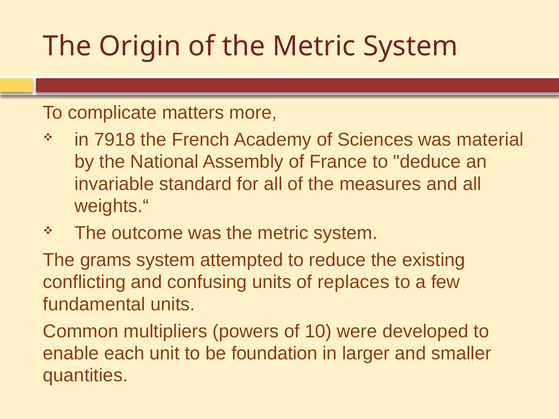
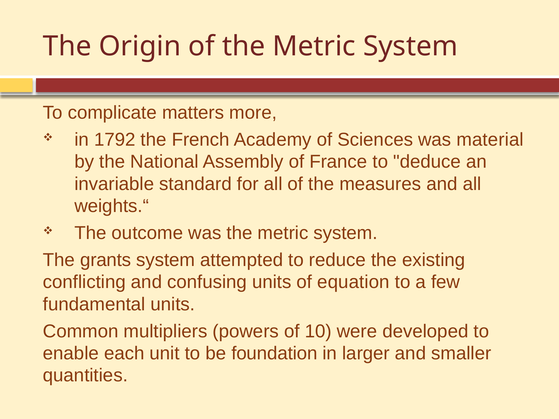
7918: 7918 -> 1792
grams: grams -> grants
replaces: replaces -> equation
